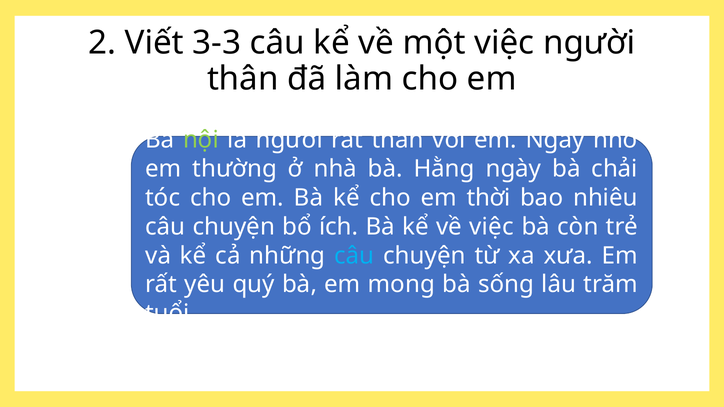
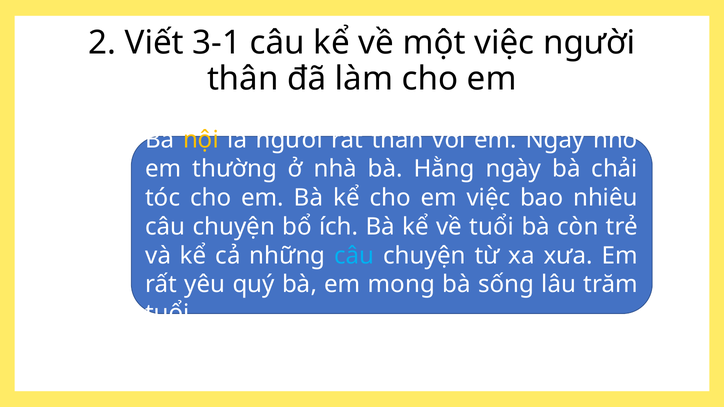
3-3: 3-3 -> 3-1
nội colour: light green -> yellow
em thời: thời -> việc
về việc: việc -> tuổi
